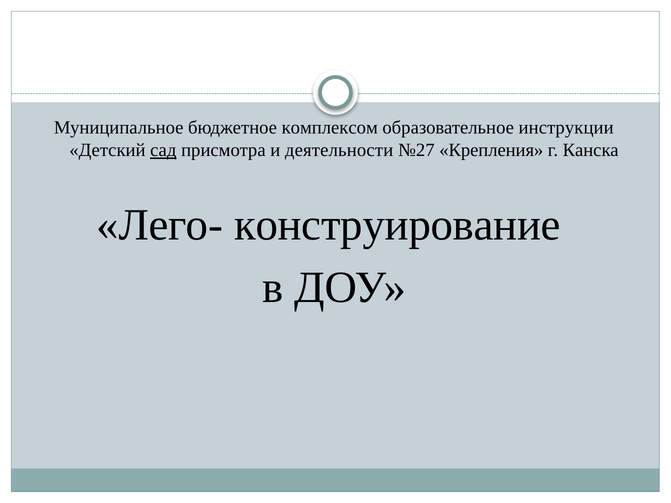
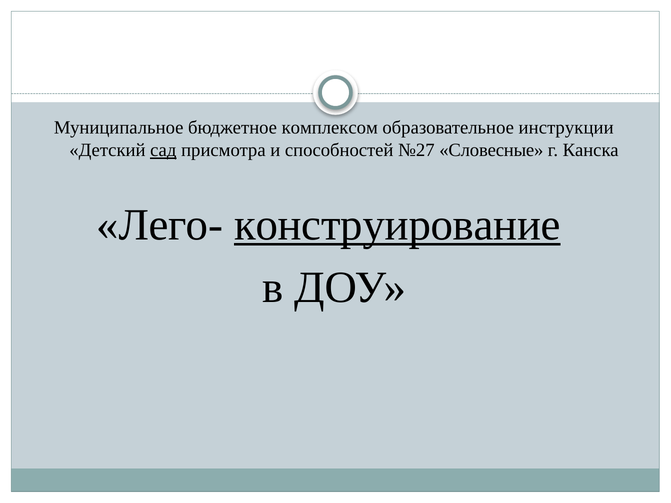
деятельности: деятельности -> способностей
Крепления: Крепления -> Словесные
конструирование underline: none -> present
